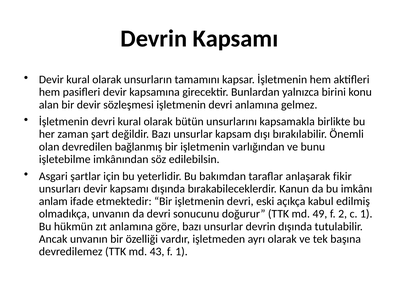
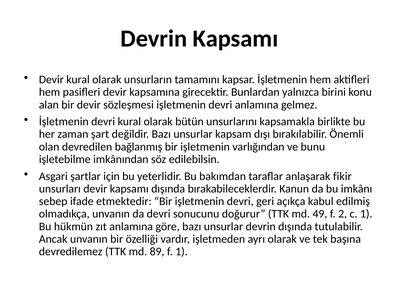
anlam: anlam -> sebep
eski: eski -> geri
43: 43 -> 89
